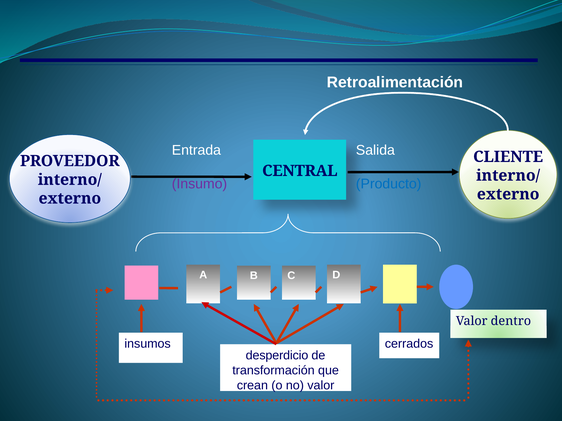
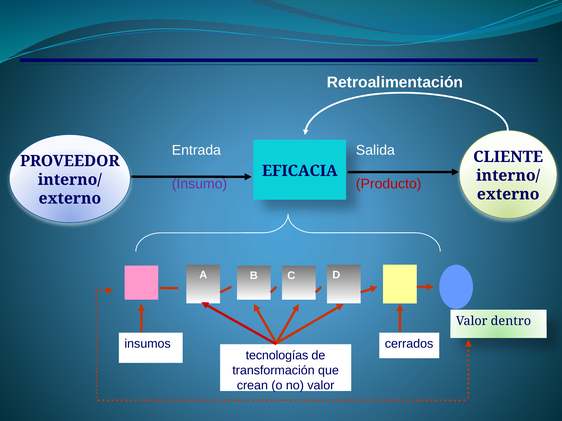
CENTRAL: CENTRAL -> EFICACIA
Producto colour: blue -> red
desperdicio: desperdicio -> tecnologías
